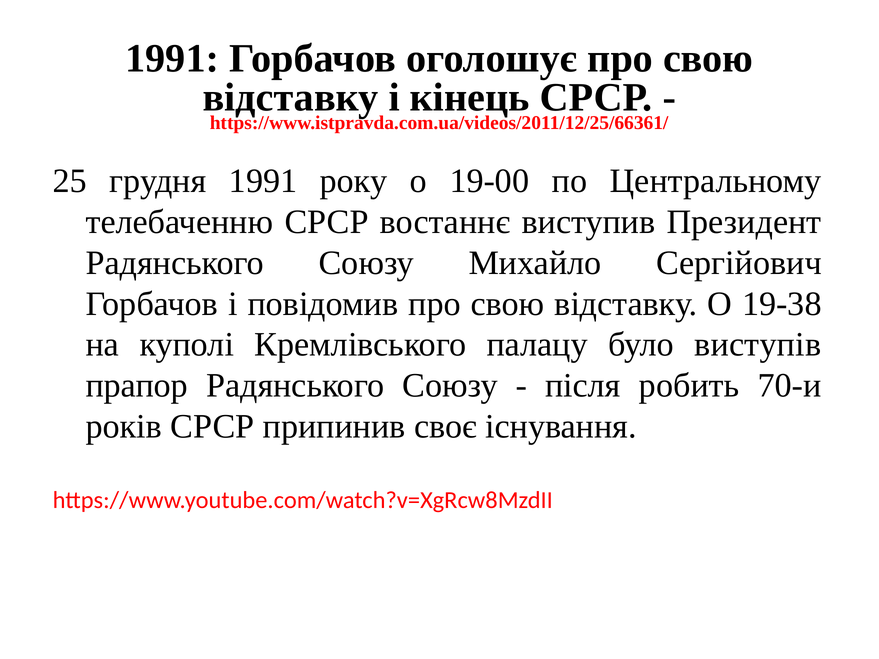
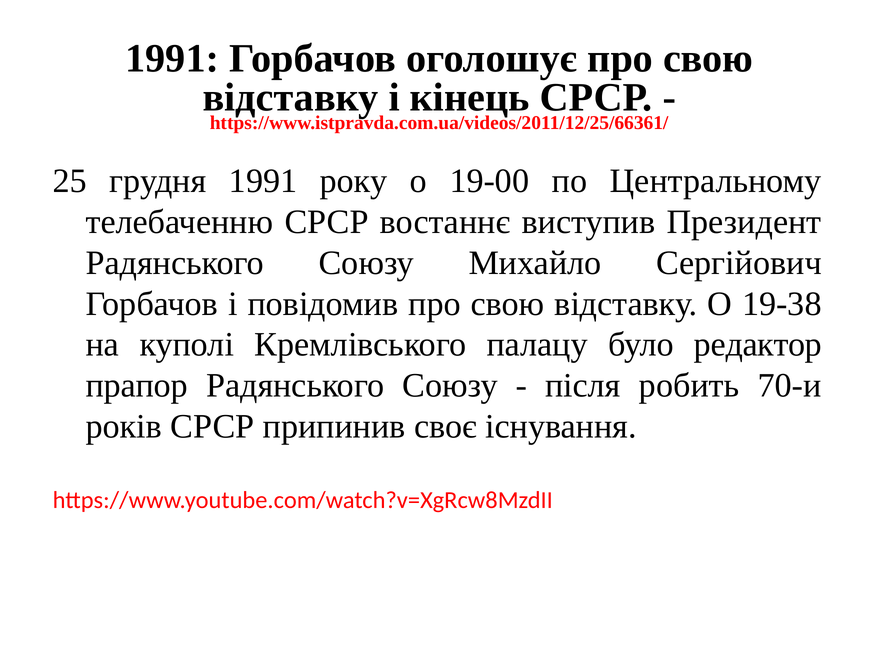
виступів: виступів -> редактор
